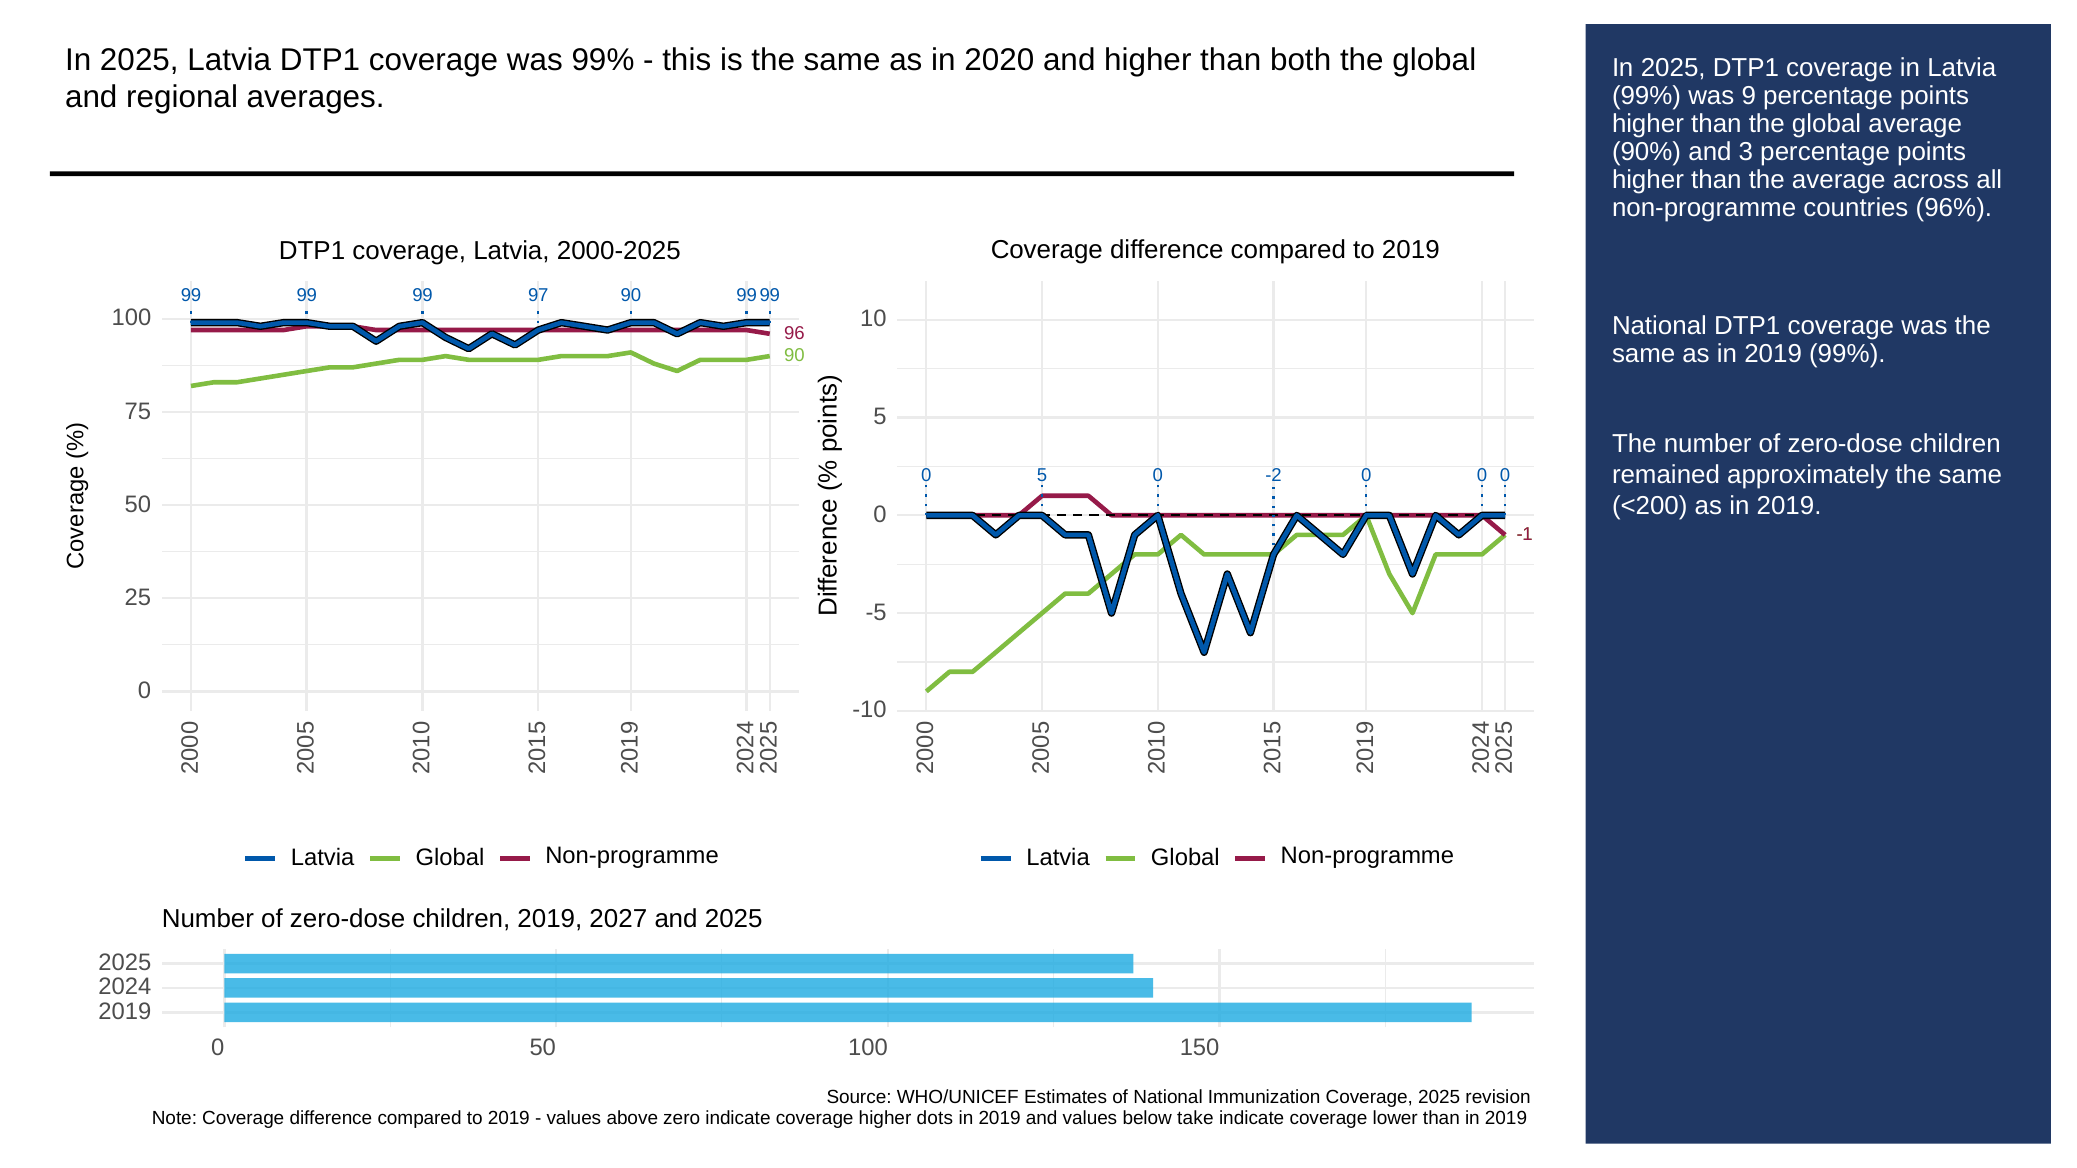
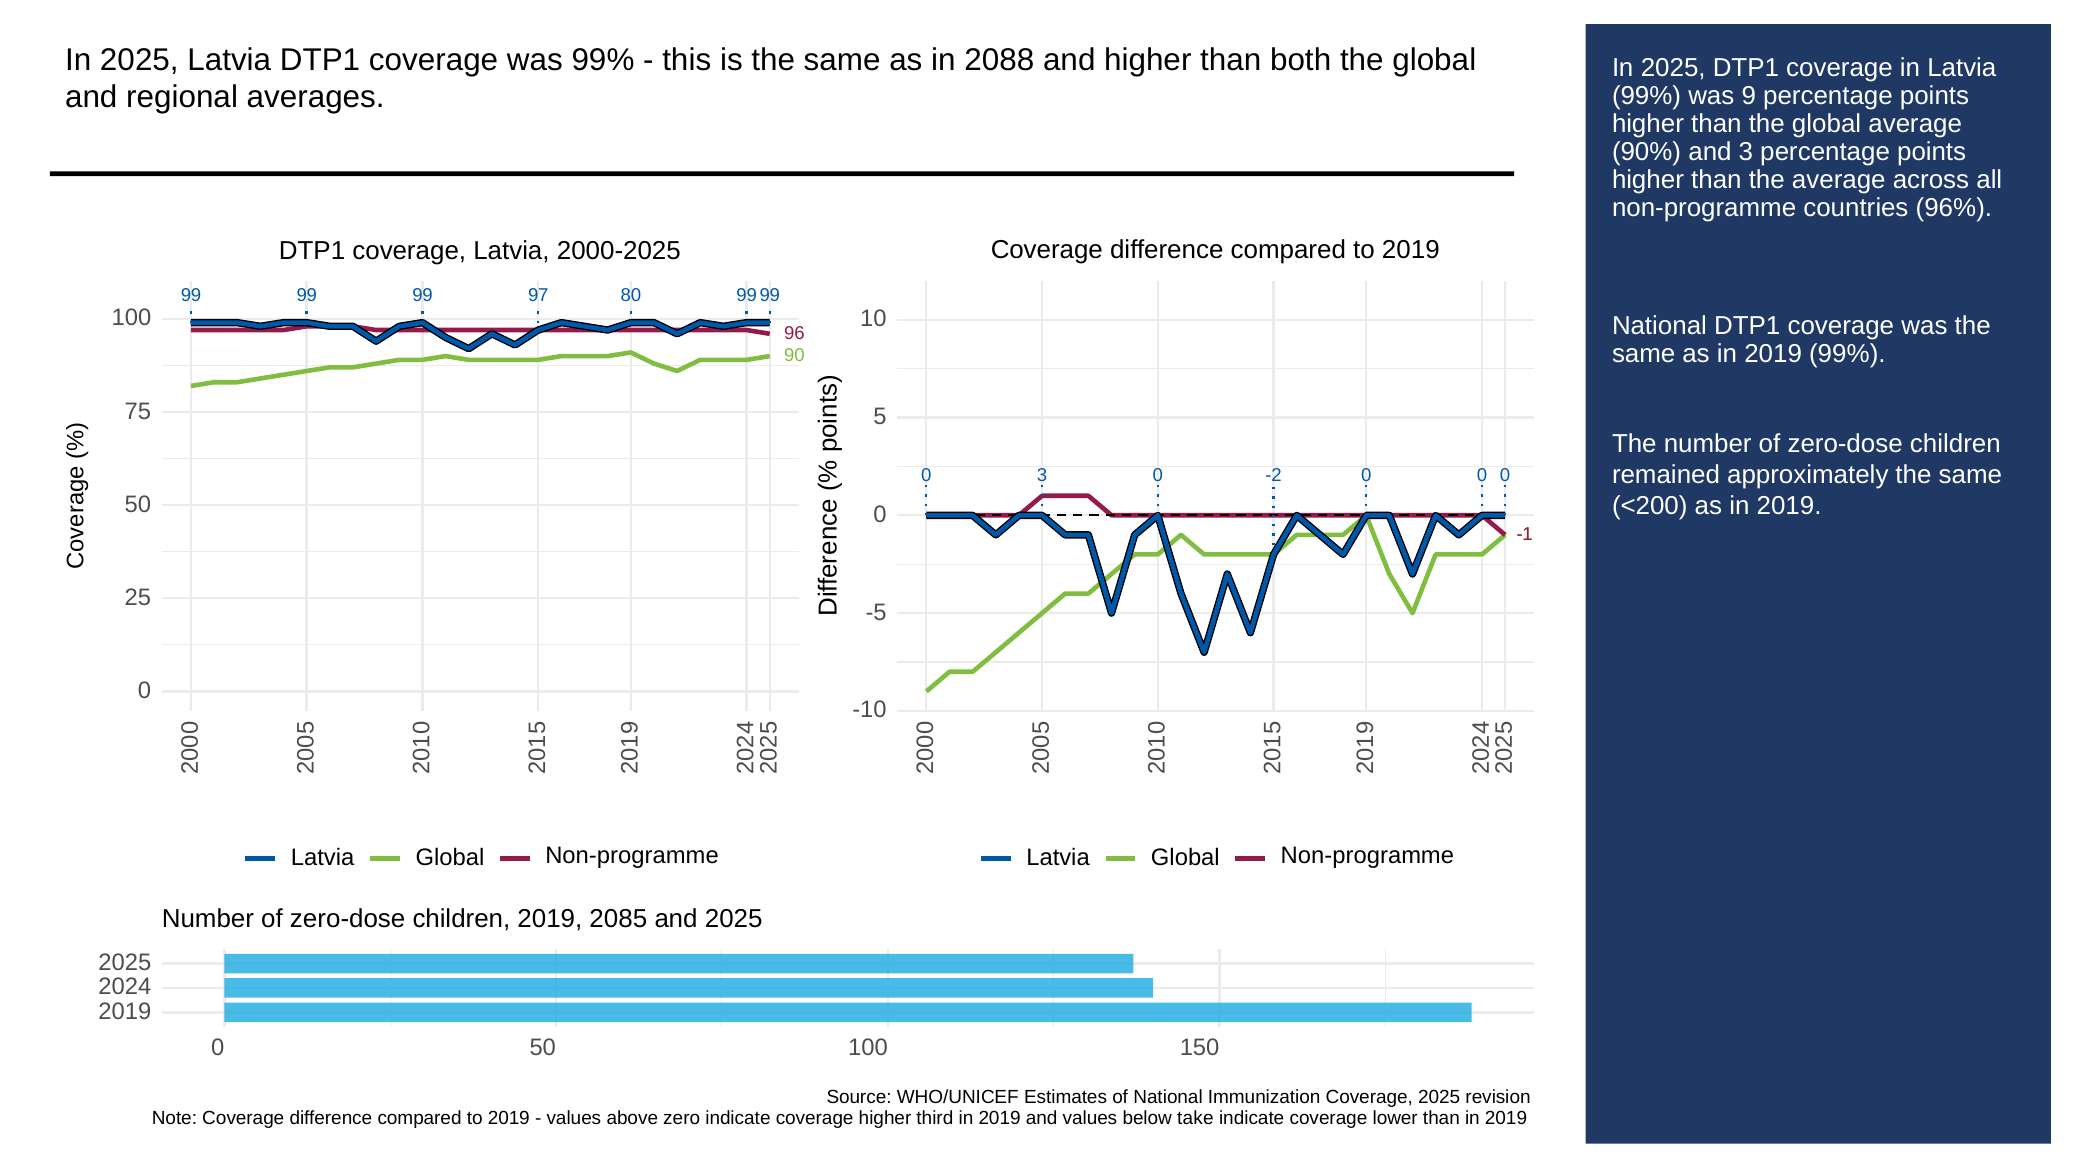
2020: 2020 -> 2088
97 90: 90 -> 80
5 at (1042, 476): 5 -> 3
2027: 2027 -> 2085
dots: dots -> third
